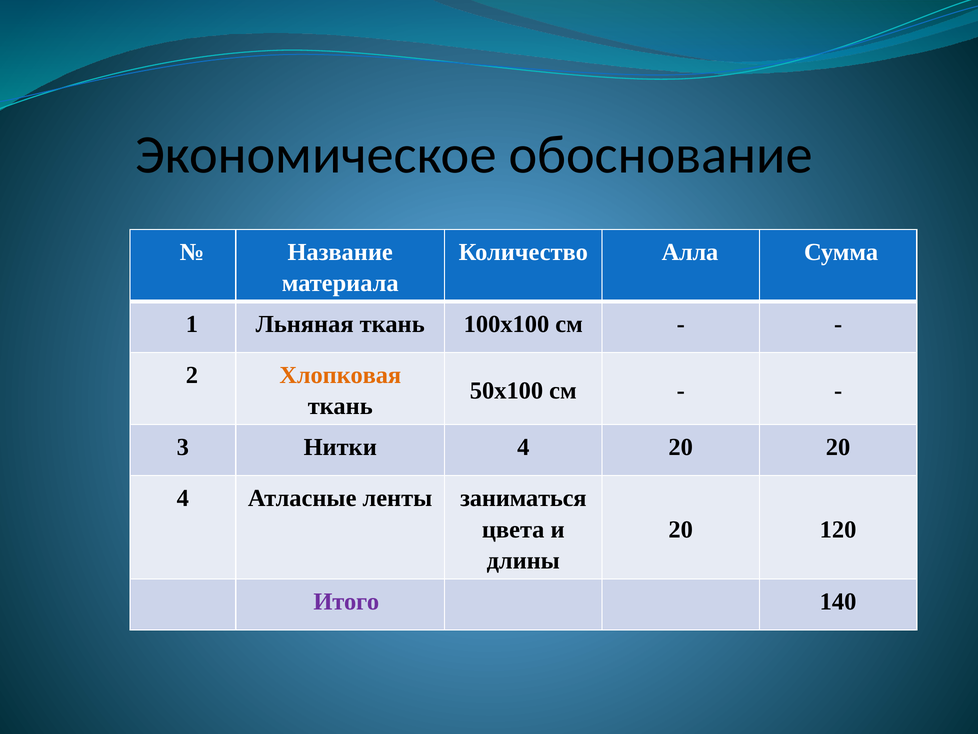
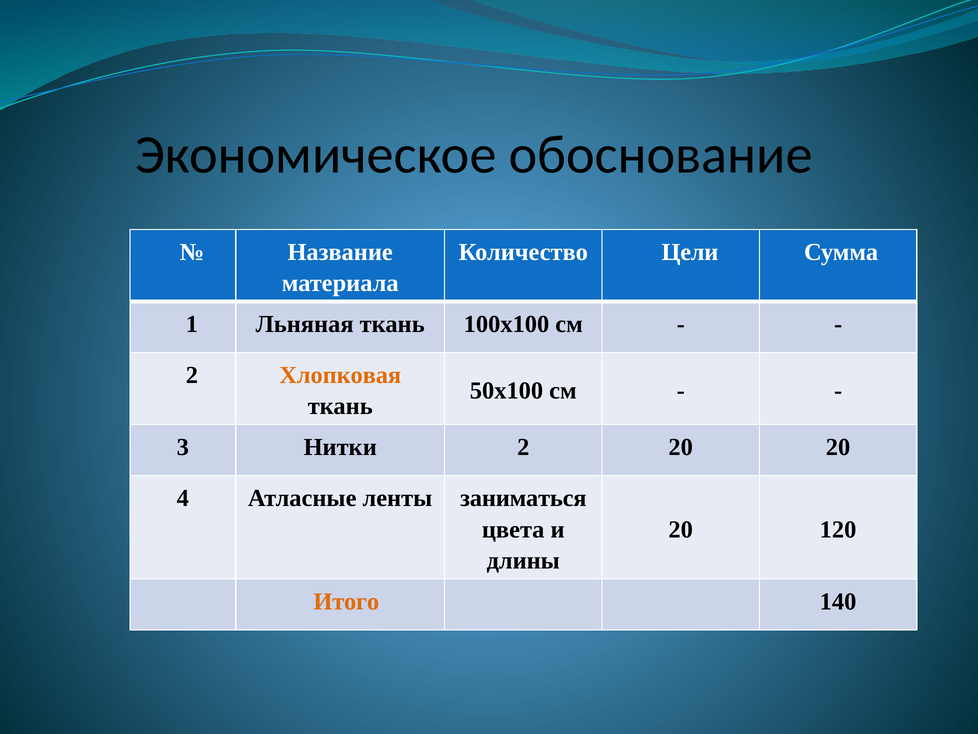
Алла: Алла -> Цели
Нитки 4: 4 -> 2
Итого colour: purple -> orange
